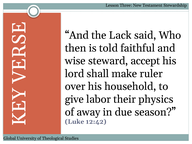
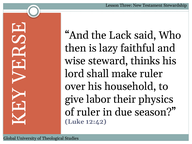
told: told -> lazy
accept: accept -> thinks
of away: away -> ruler
